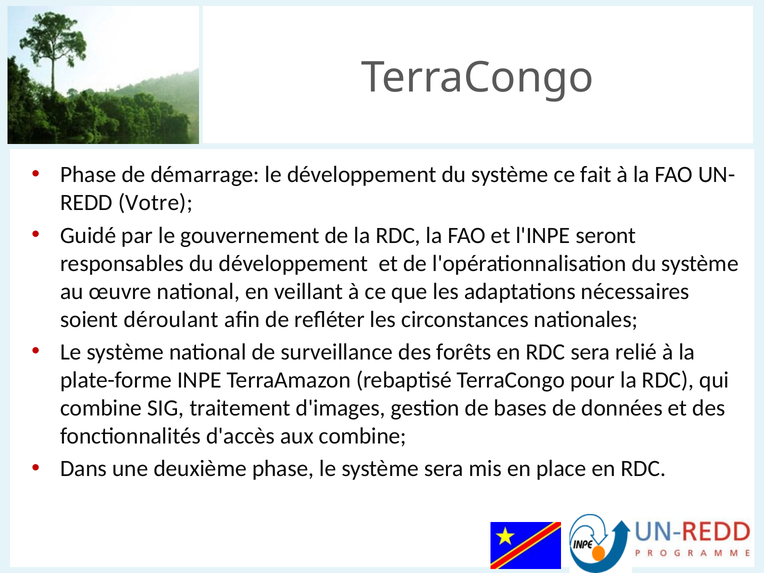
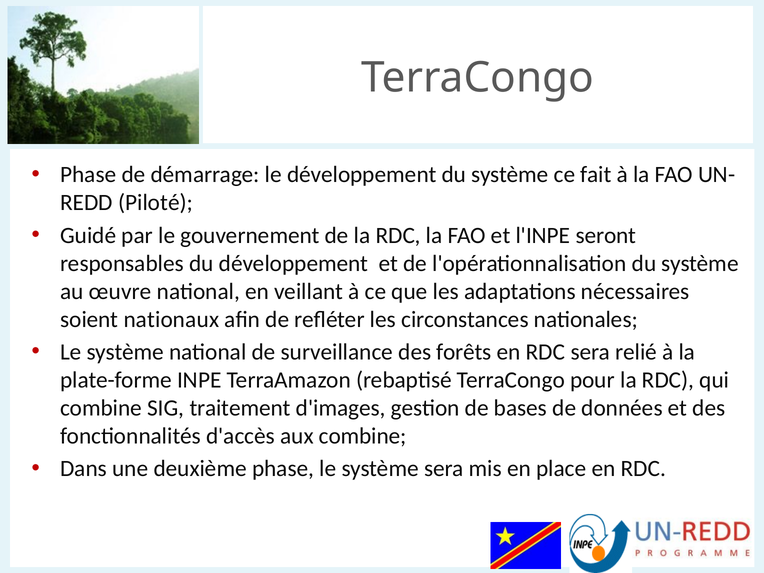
Votre: Votre -> Piloté
déroulant: déroulant -> nationaux
